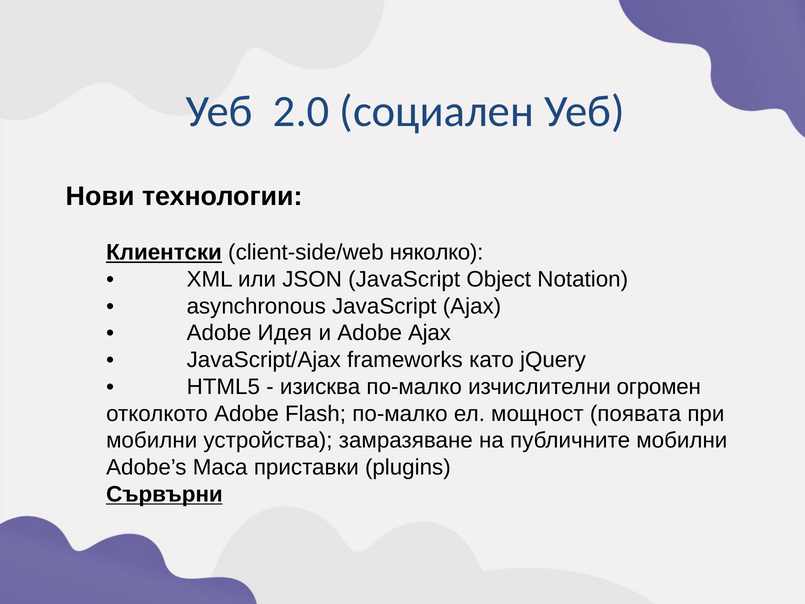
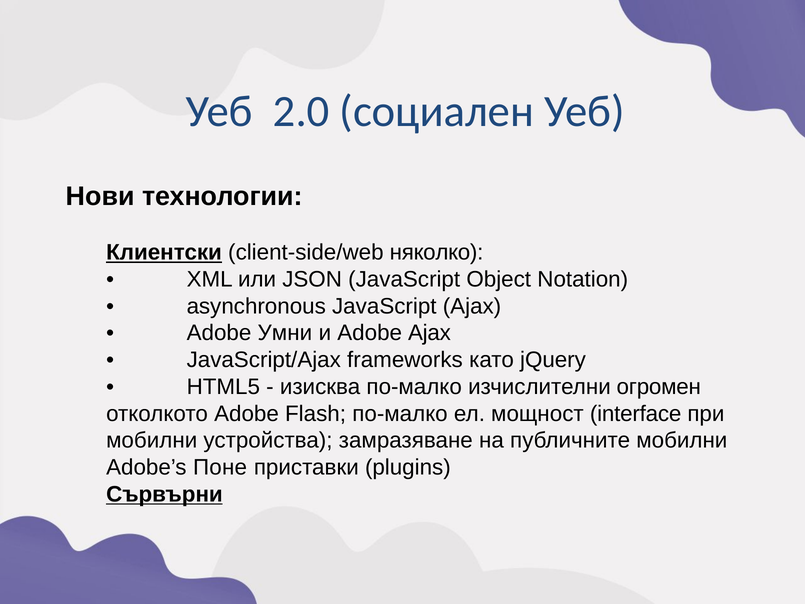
Идея: Идея -> Умни
появата: появата -> interface
Маса: Маса -> Поне
